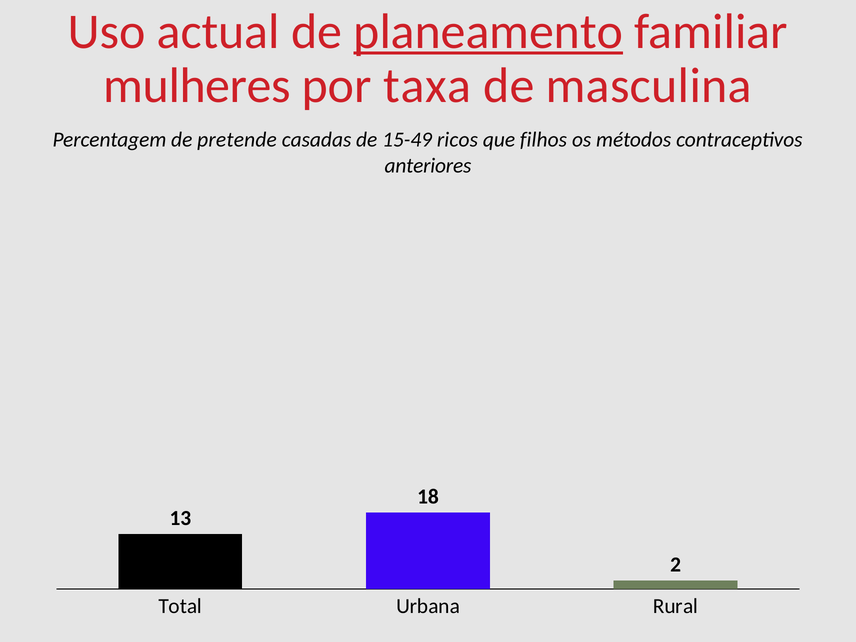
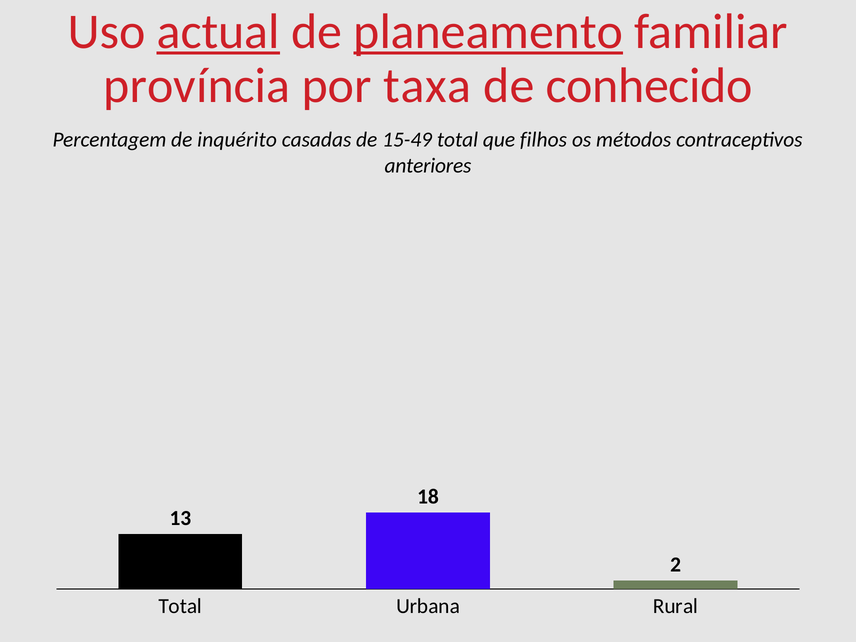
actual underline: none -> present
mulheres: mulheres -> província
masculina: masculina -> conhecido
pretende: pretende -> inquérito
15-49 ricos: ricos -> total
